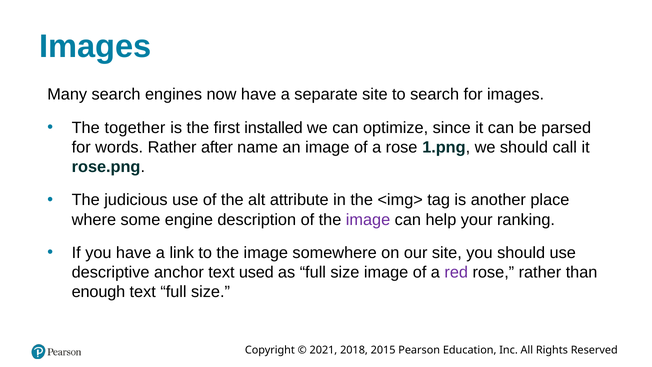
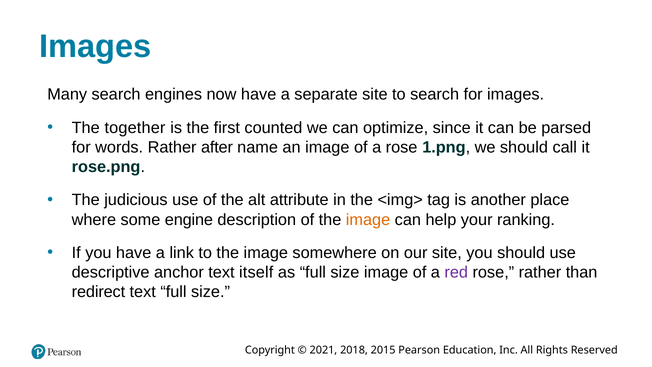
installed: installed -> counted
image at (368, 219) colour: purple -> orange
used: used -> itself
enough: enough -> redirect
